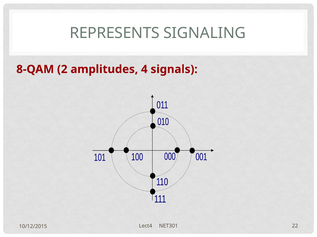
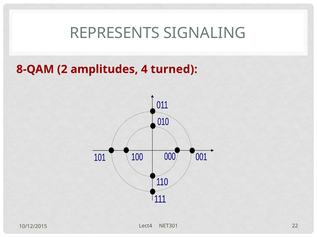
signals: signals -> turned
